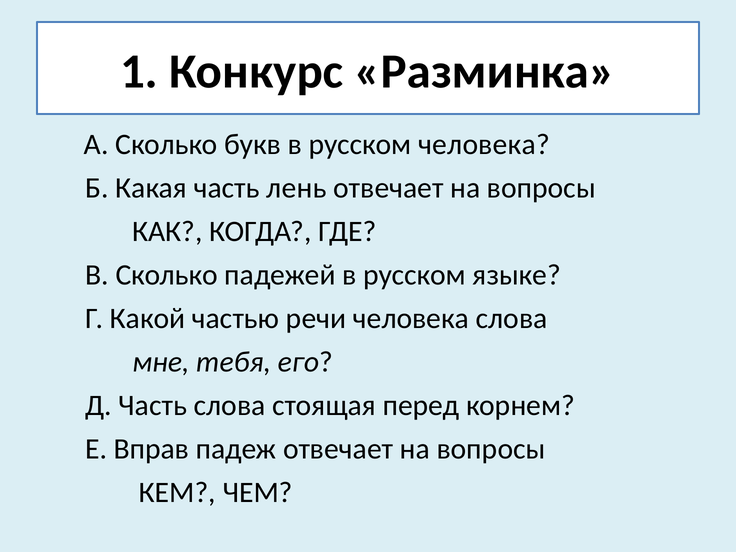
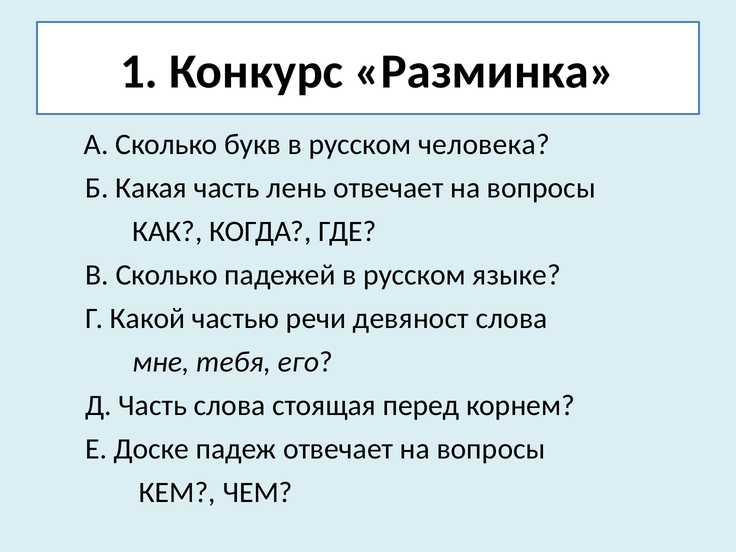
речи человека: человека -> девяност
Вправ: Вправ -> Доске
